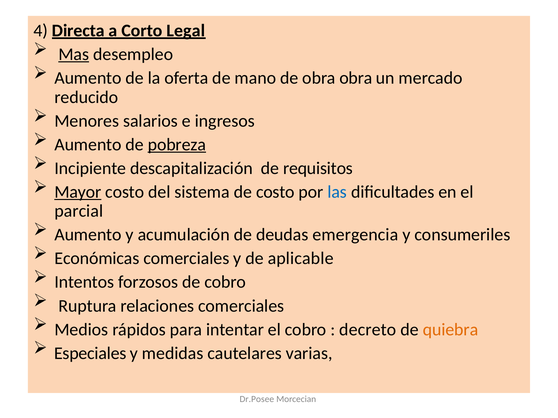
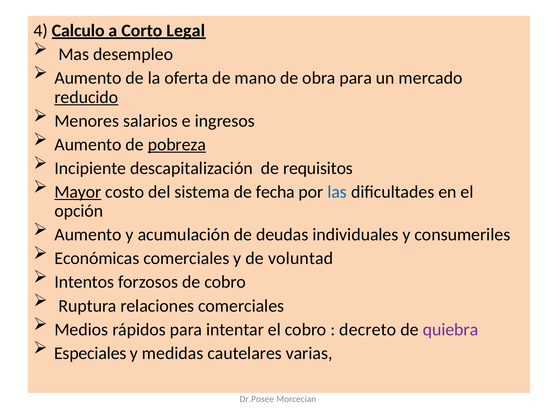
Directa: Directa -> Calculo
Mas underline: present -> none
obra obra: obra -> para
reducido underline: none -> present
de costo: costo -> fecha
parcial: parcial -> opción
emergencia: emergencia -> individuales
aplicable: aplicable -> voluntad
quiebra colour: orange -> purple
